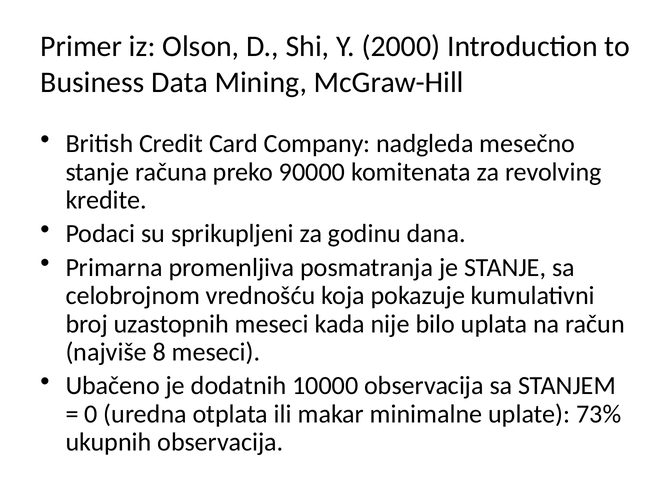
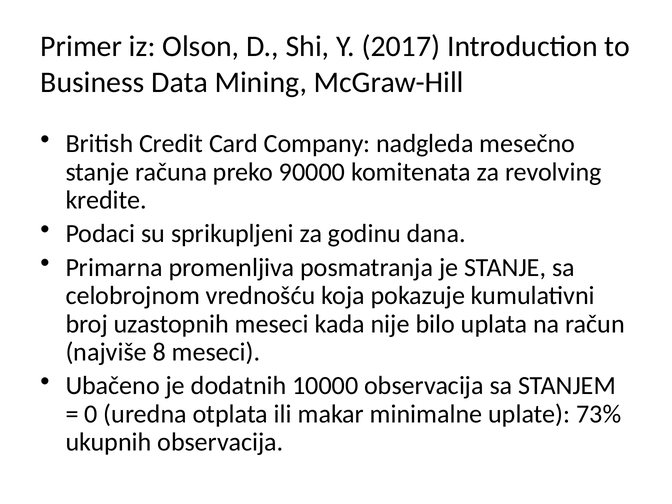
2000: 2000 -> 2017
